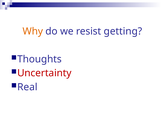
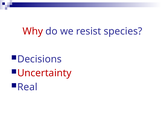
Why colour: orange -> red
getting: getting -> species
Thoughts: Thoughts -> Decisions
